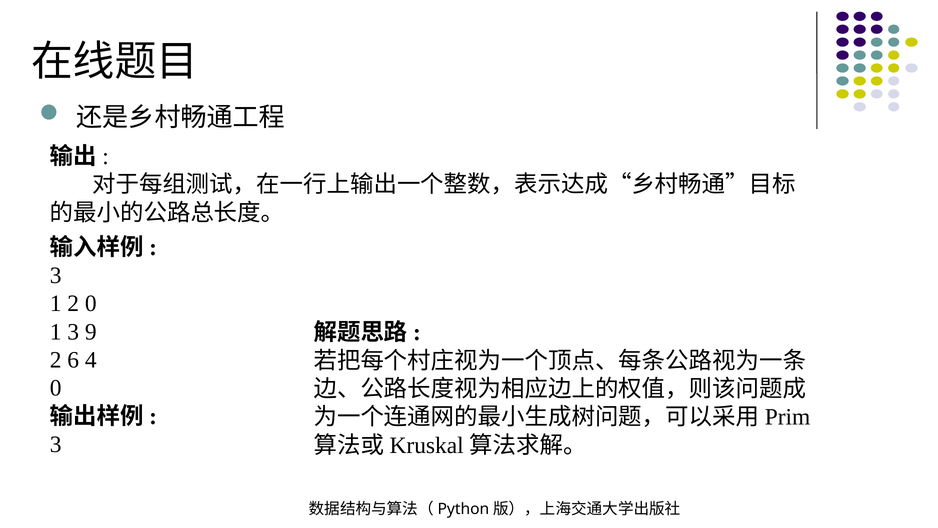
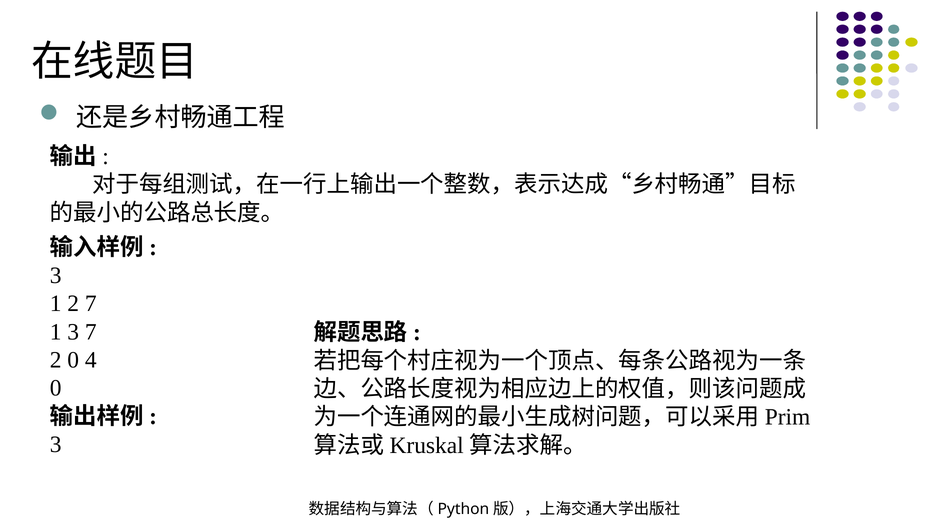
2 0: 0 -> 7
3 9: 9 -> 7
2 6: 6 -> 0
